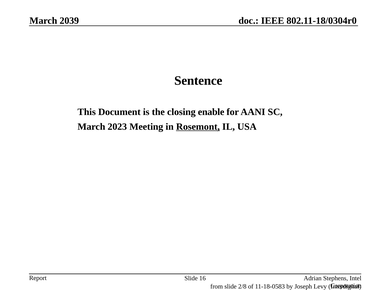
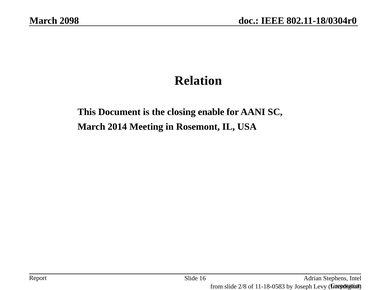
2039: 2039 -> 2098
Sentence: Sentence -> Relation
2023: 2023 -> 2014
Rosemont underline: present -> none
